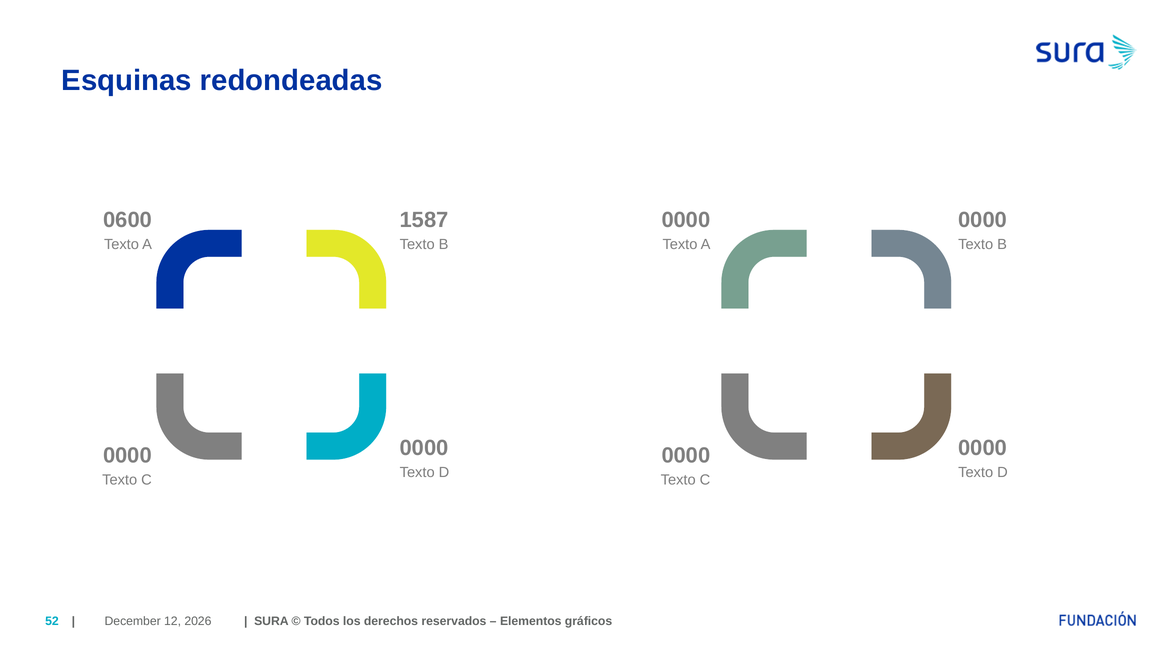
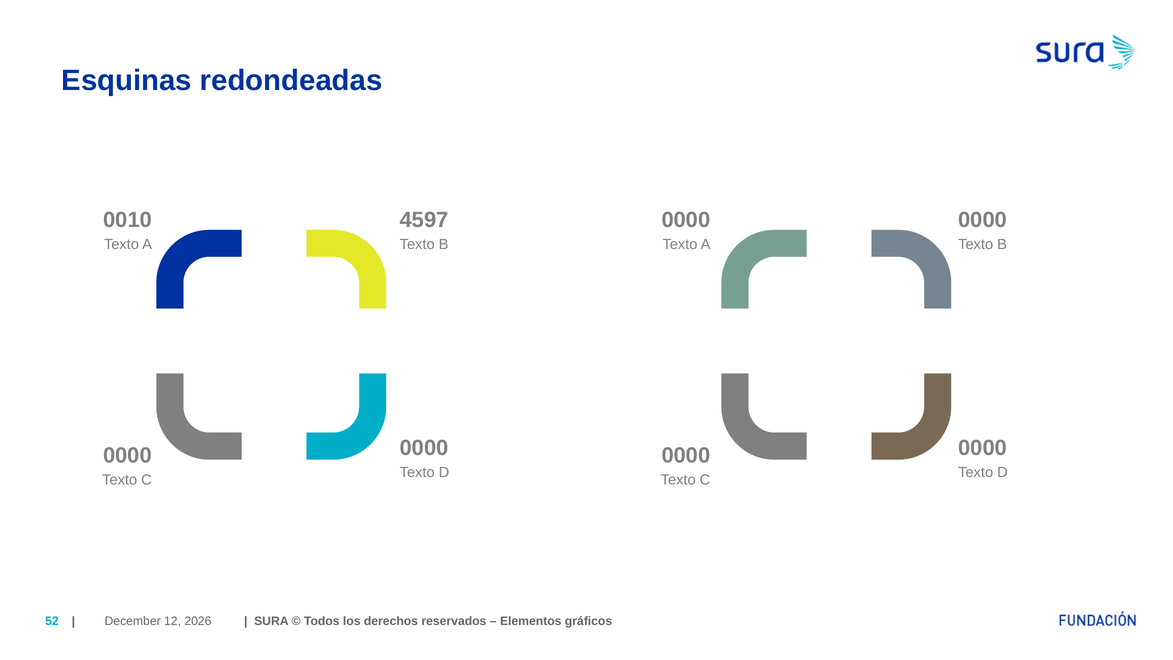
0600: 0600 -> 0010
1587: 1587 -> 4597
